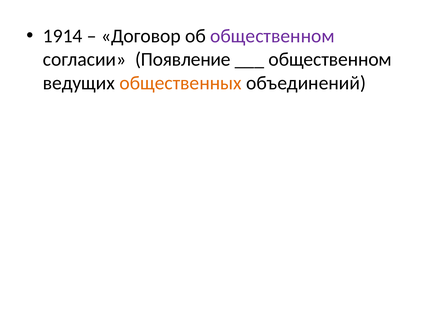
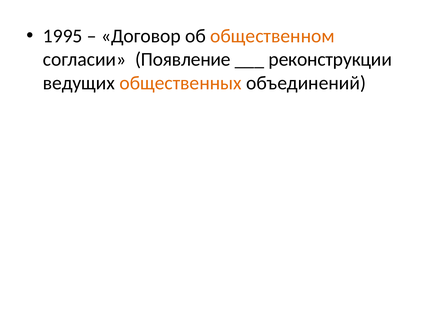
1914: 1914 -> 1995
общественном at (272, 36) colour: purple -> orange
общественном at (330, 59): общественном -> реконструкции
